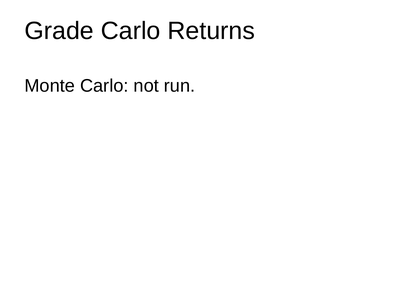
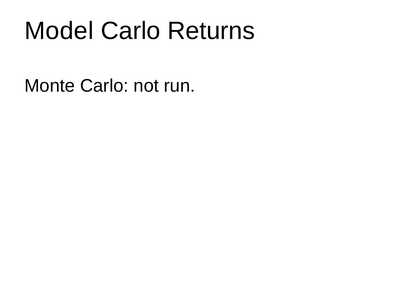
Grade: Grade -> Model
